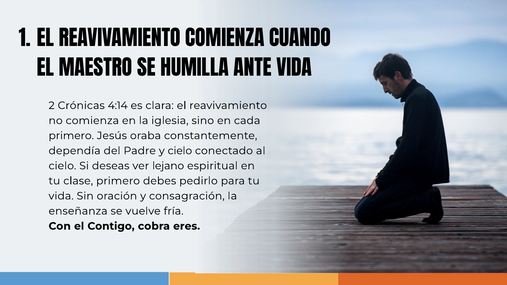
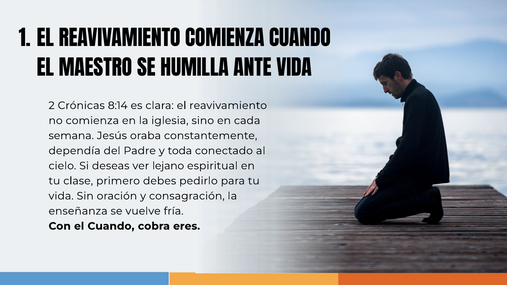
4:14: 4:14 -> 8:14
primero at (71, 136): primero -> semana
y cielo: cielo -> toda
el Contigo: Contigo -> Cuando
